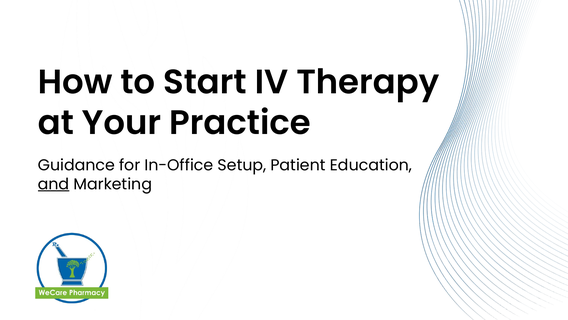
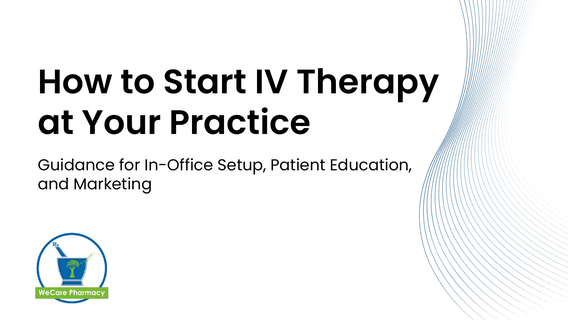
and underline: present -> none
